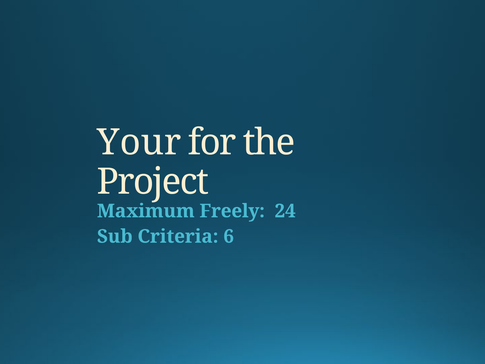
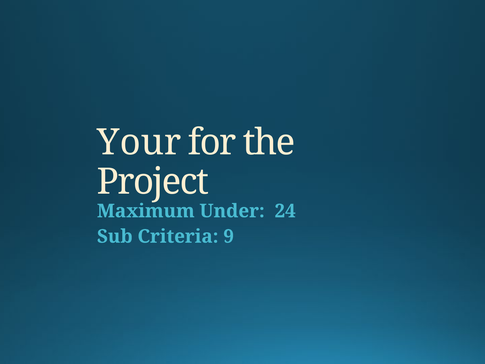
Freely: Freely -> Under
6: 6 -> 9
